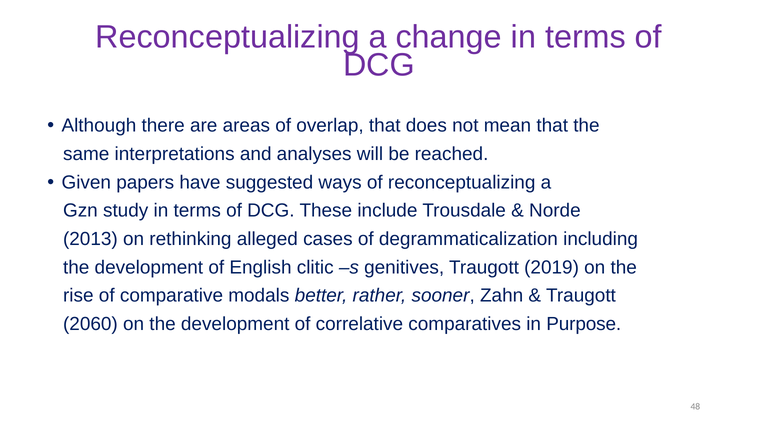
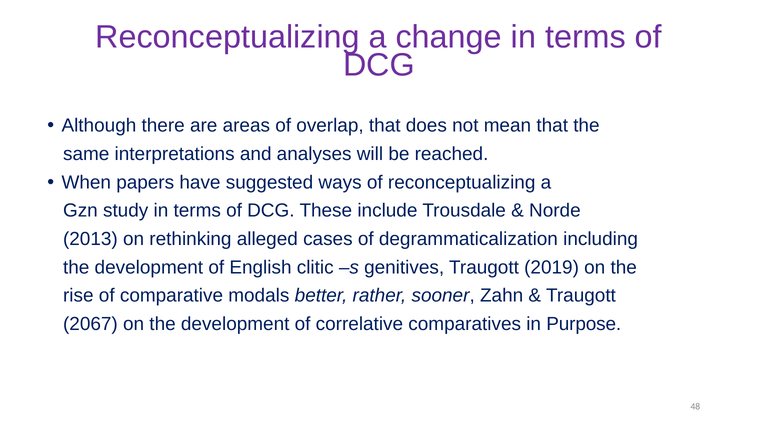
Given: Given -> When
2060: 2060 -> 2067
